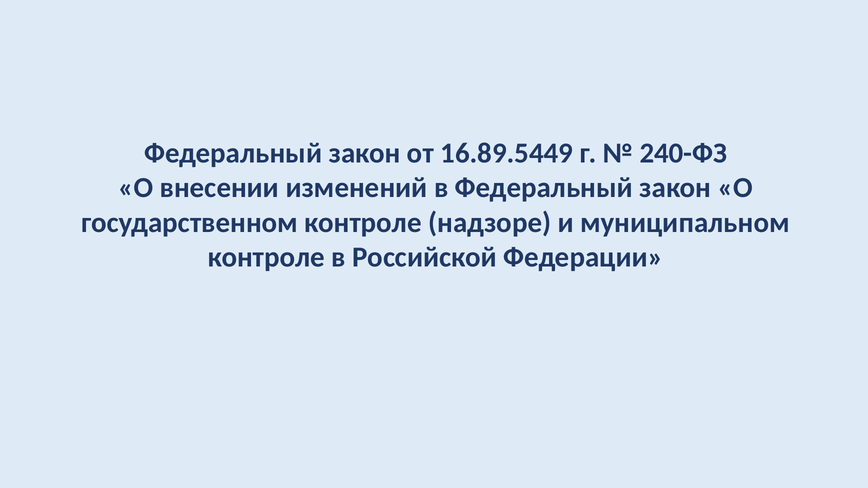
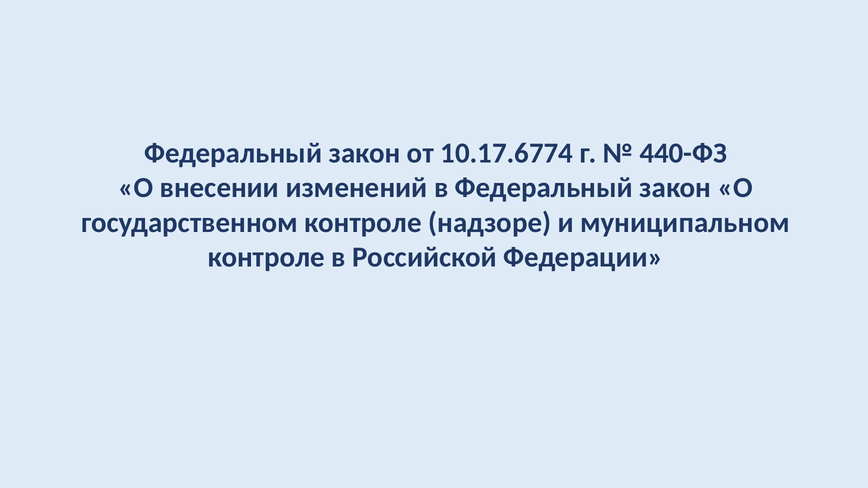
16.89.5449: 16.89.5449 -> 10.17.6774
240-ФЗ: 240-ФЗ -> 440-ФЗ
